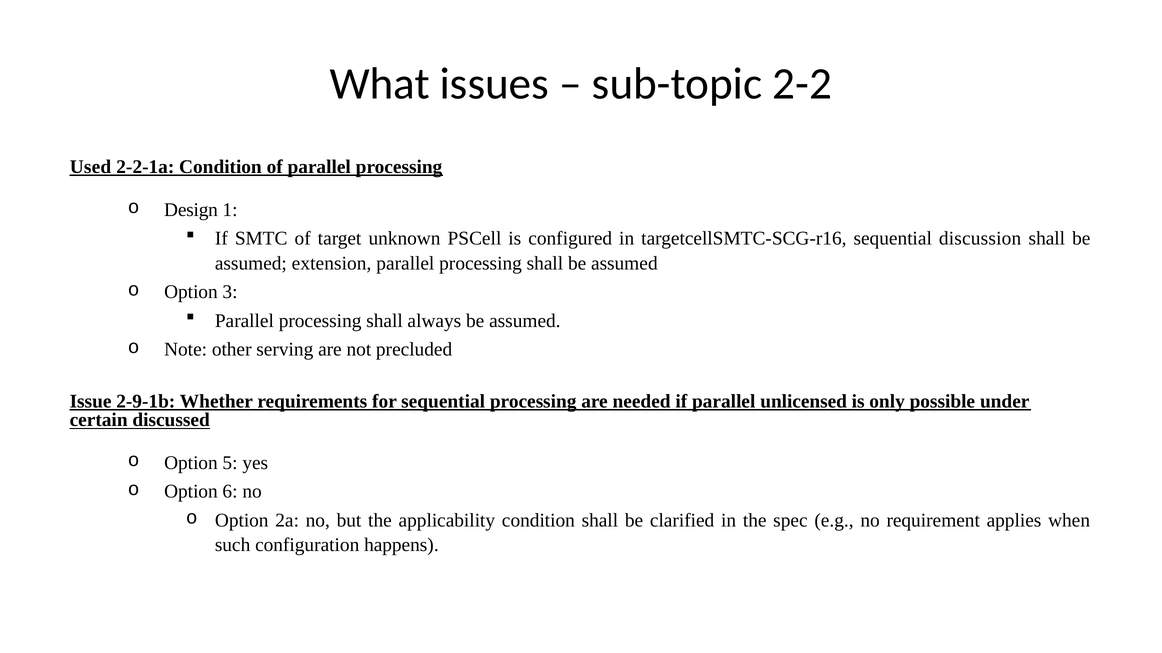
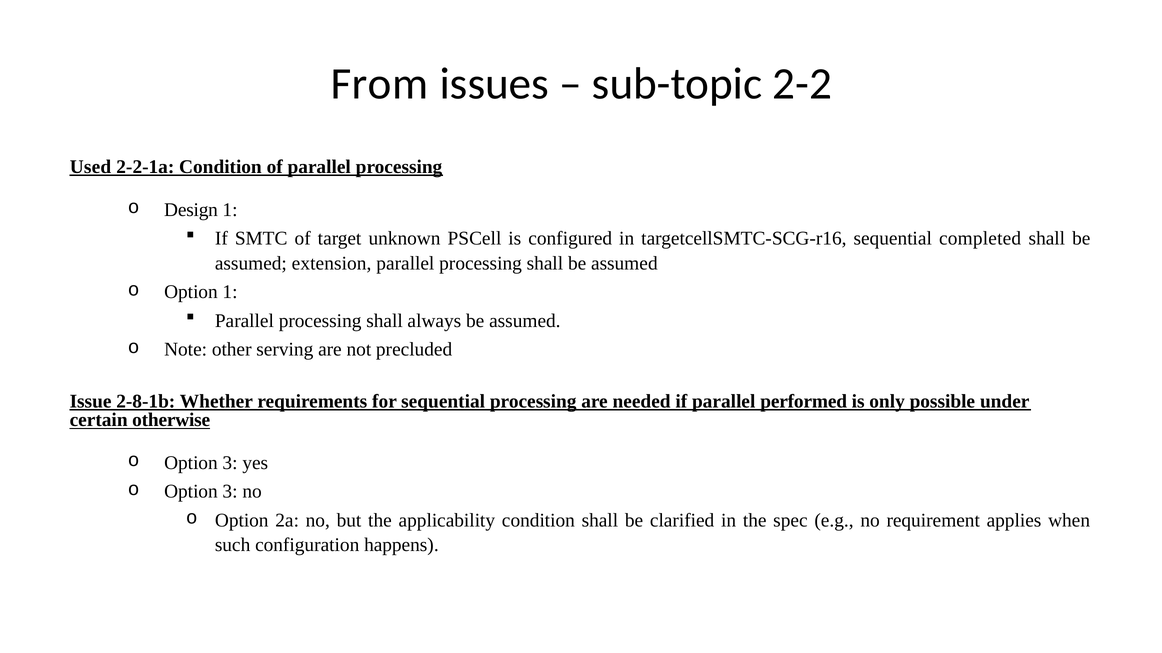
What: What -> From
discussion: discussion -> completed
Option 3: 3 -> 1
2-9-1b: 2-9-1b -> 2-8-1b
unlicensed: unlicensed -> performed
discussed: discussed -> otherwise
5 at (230, 463): 5 -> 3
6 at (230, 492): 6 -> 3
